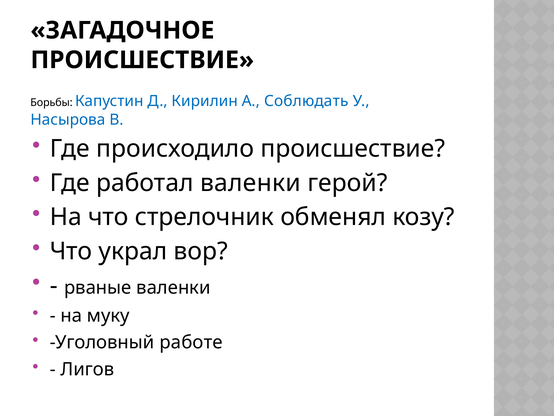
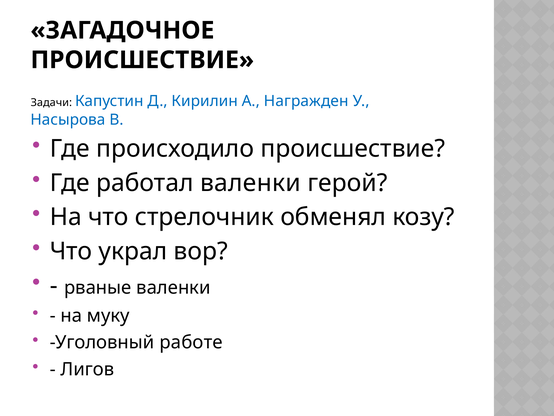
Борьбы: Борьбы -> Задачи
Соблюдать: Соблюдать -> Награжден
